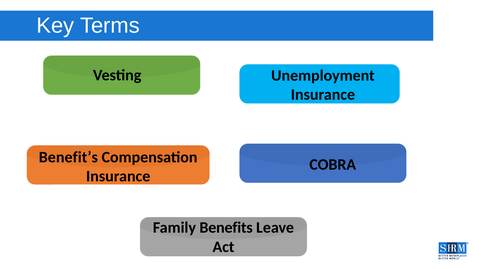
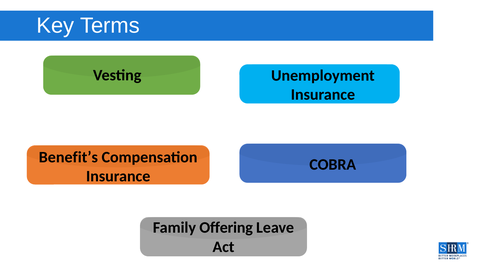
Benefits: Benefits -> Offering
